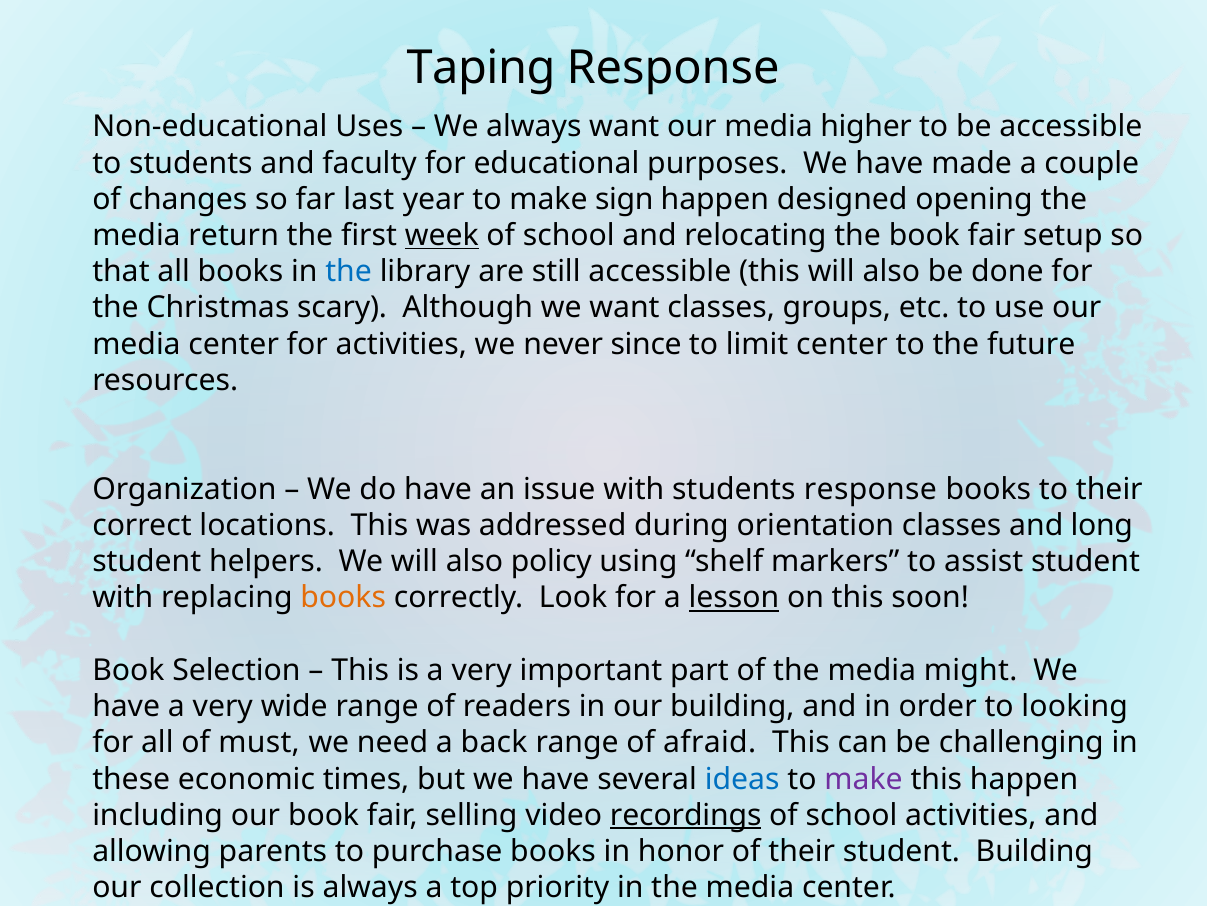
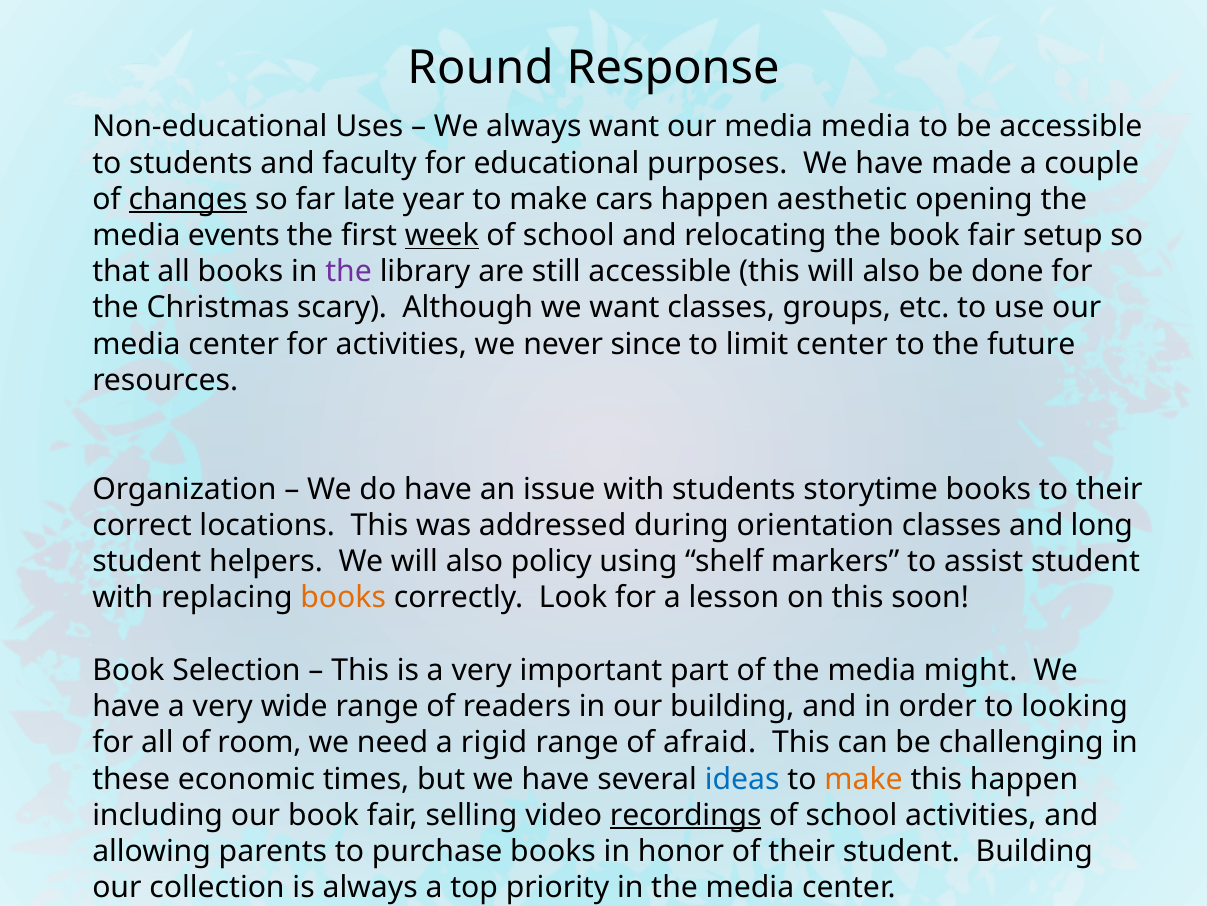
Taping: Taping -> Round
media higher: higher -> media
changes underline: none -> present
last: last -> late
sign: sign -> cars
designed: designed -> aesthetic
return: return -> events
the at (349, 272) colour: blue -> purple
students response: response -> storytime
lesson underline: present -> none
must: must -> room
back: back -> rigid
make at (864, 778) colour: purple -> orange
